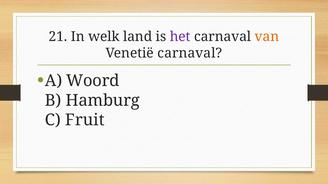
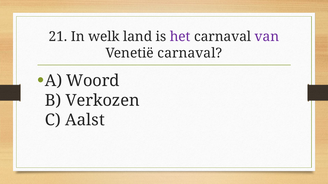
van colour: orange -> purple
Hamburg: Hamburg -> Verkozen
Fruit: Fruit -> Aalst
